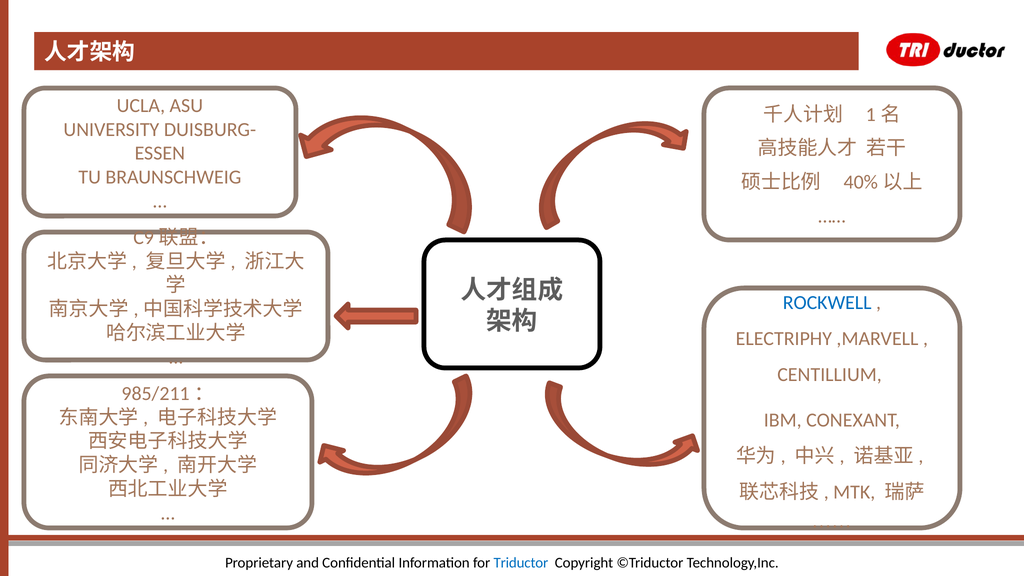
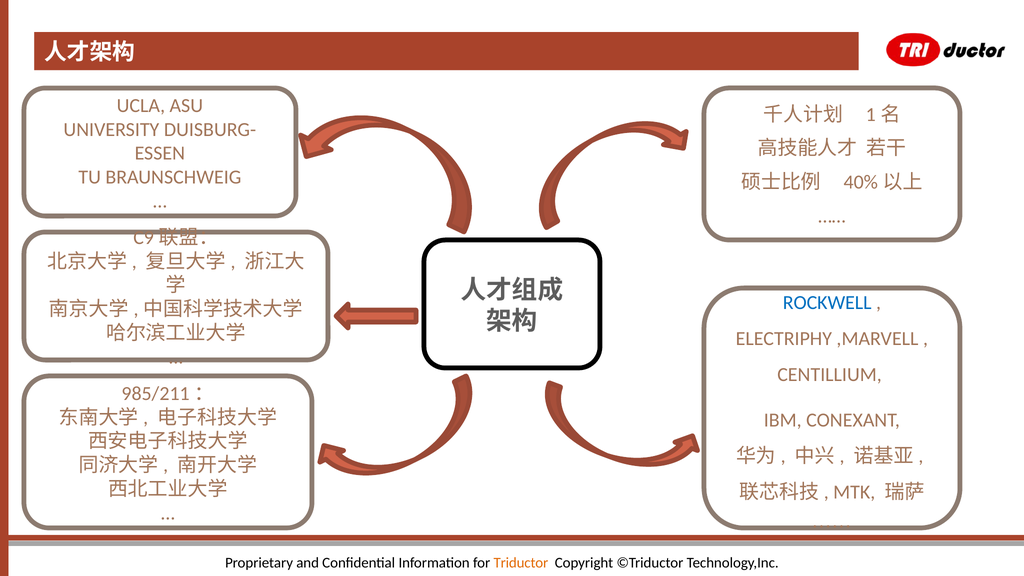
Triductor colour: blue -> orange
